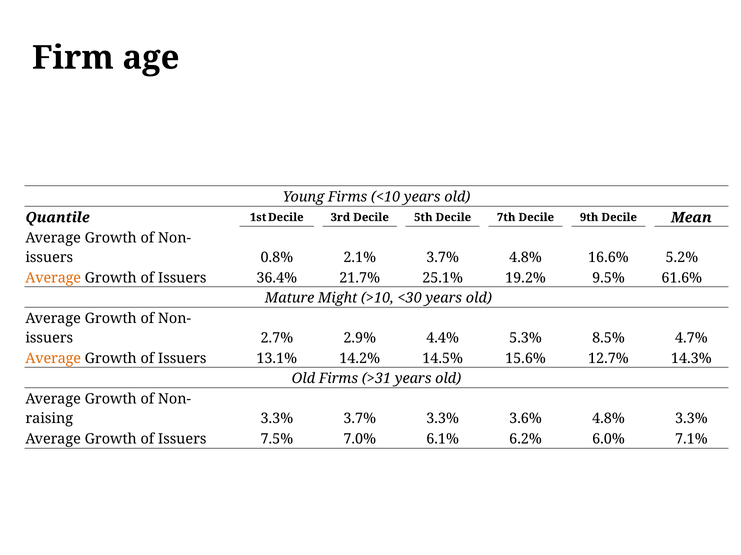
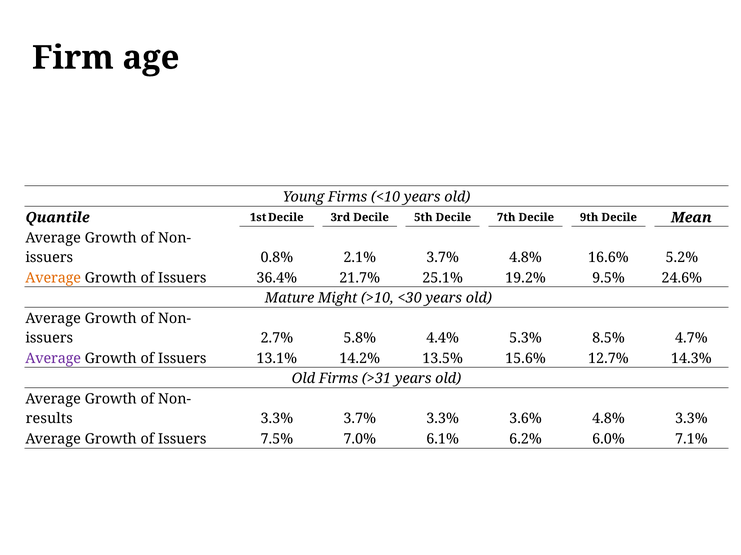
61.6%: 61.6% -> 24.6%
2.9%: 2.9% -> 5.8%
Average at (53, 359) colour: orange -> purple
14.5%: 14.5% -> 13.5%
raising: raising -> results
